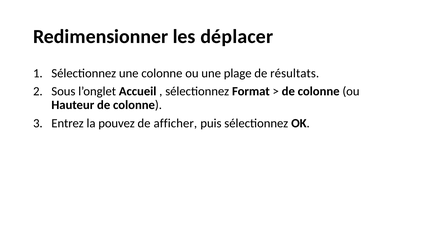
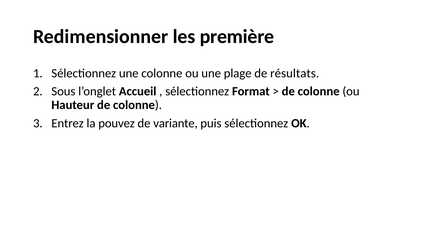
déplacer: déplacer -> première
afficher: afficher -> variante
